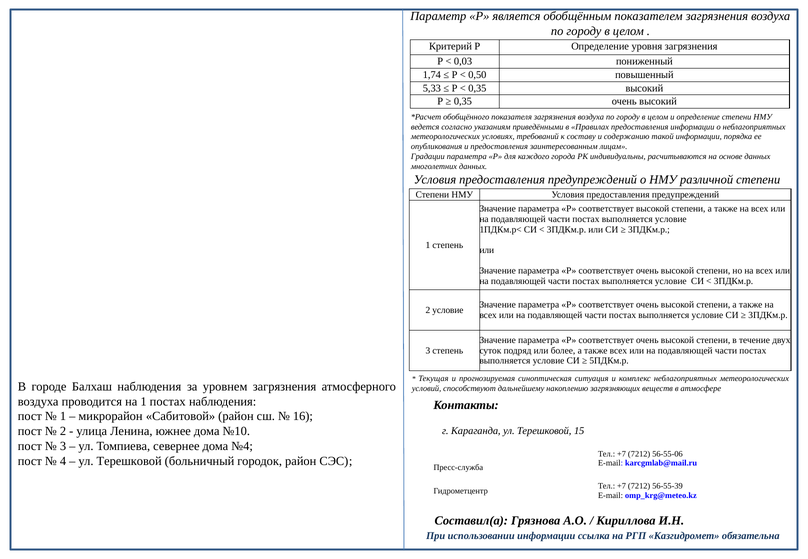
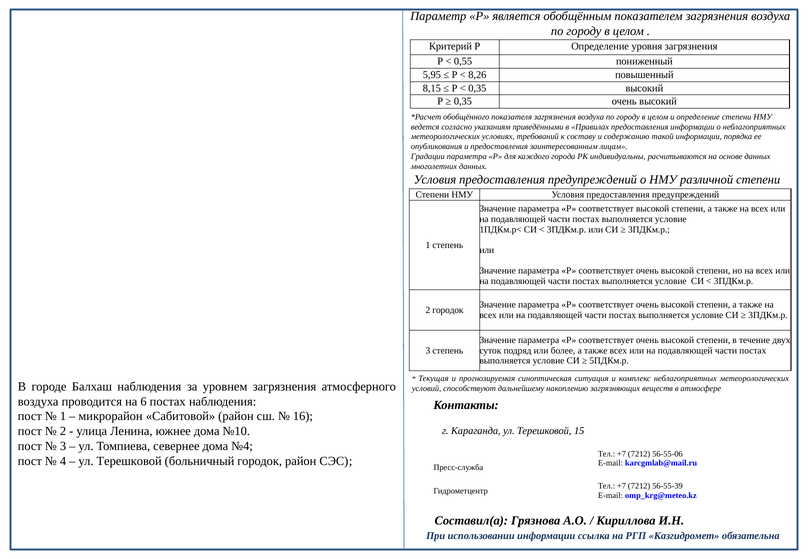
0,03: 0,03 -> 0,55
1,74: 1,74 -> 5,95
0,50: 0,50 -> 8,26
5,33: 5,33 -> 8,15
2 условие: условие -> городок
на 1: 1 -> 6
